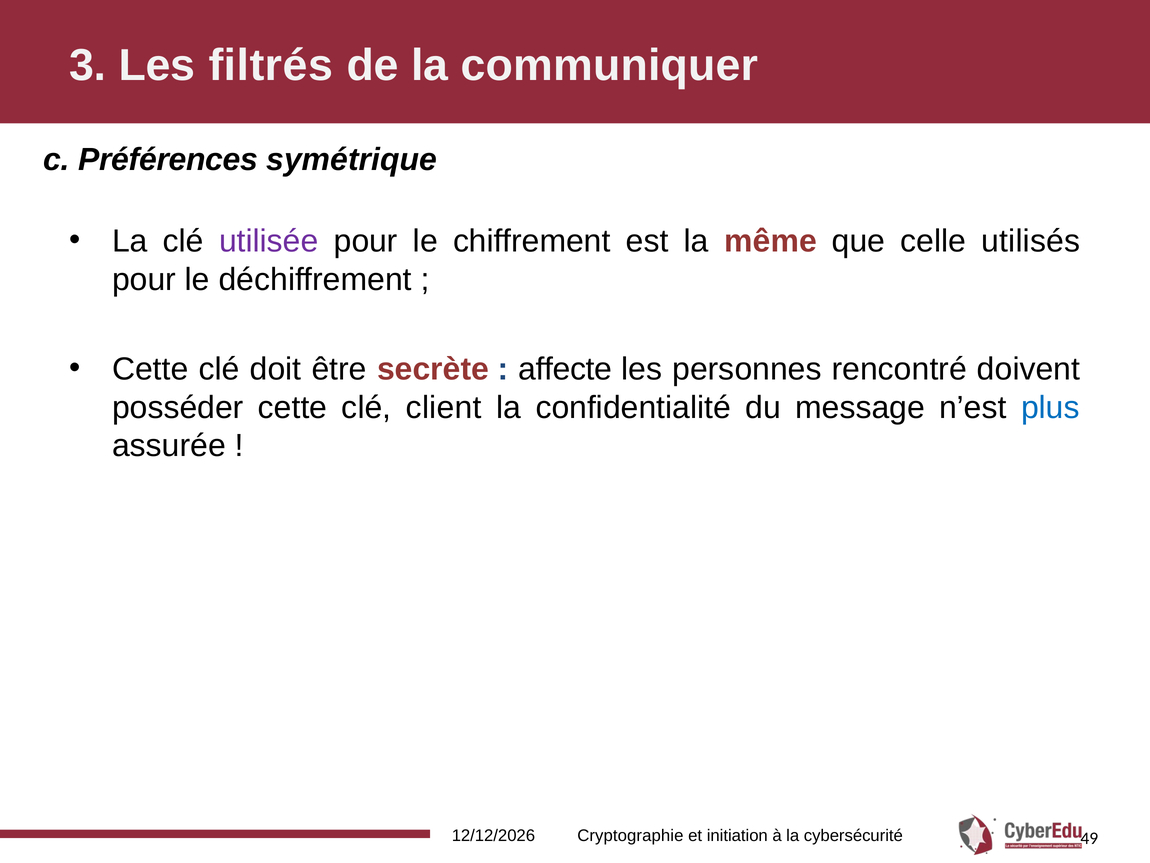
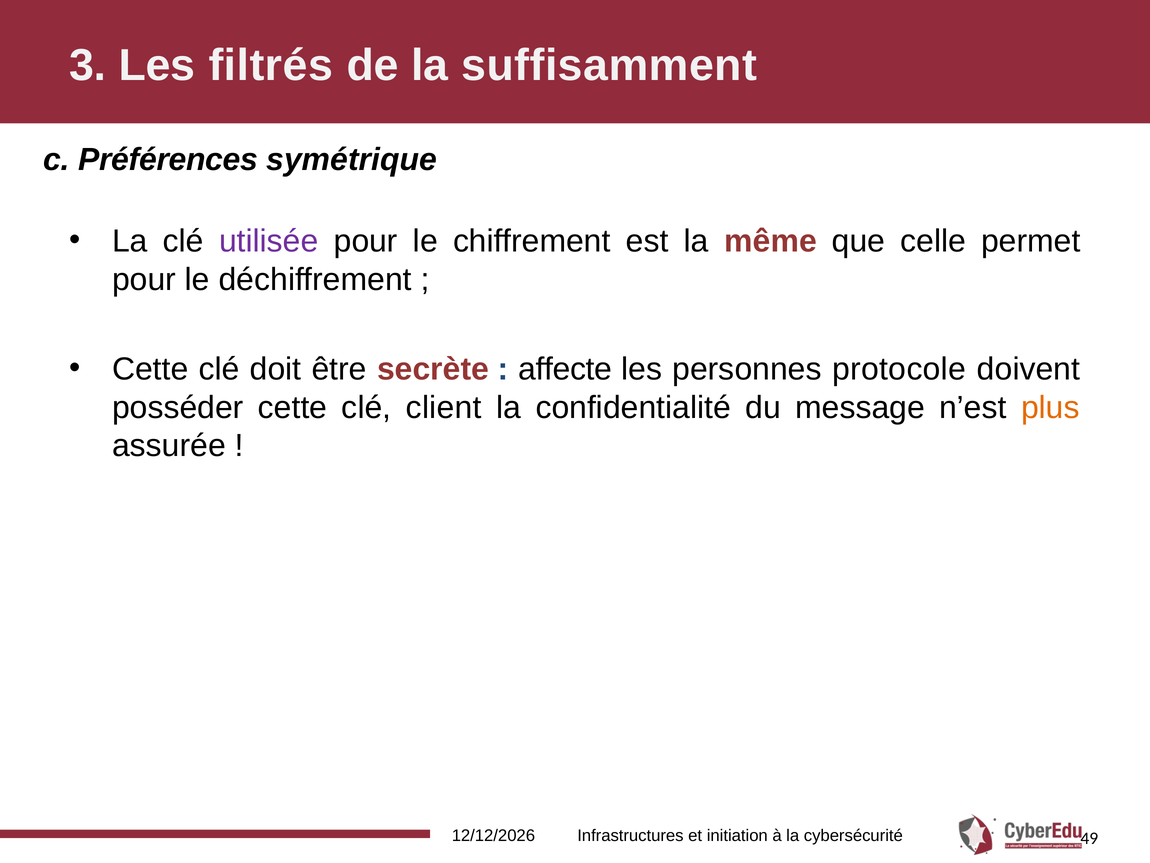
communiquer: communiquer -> suffisamment
utilisés: utilisés -> permet
rencontré: rencontré -> protocole
plus colour: blue -> orange
Cryptographie: Cryptographie -> Infrastructures
